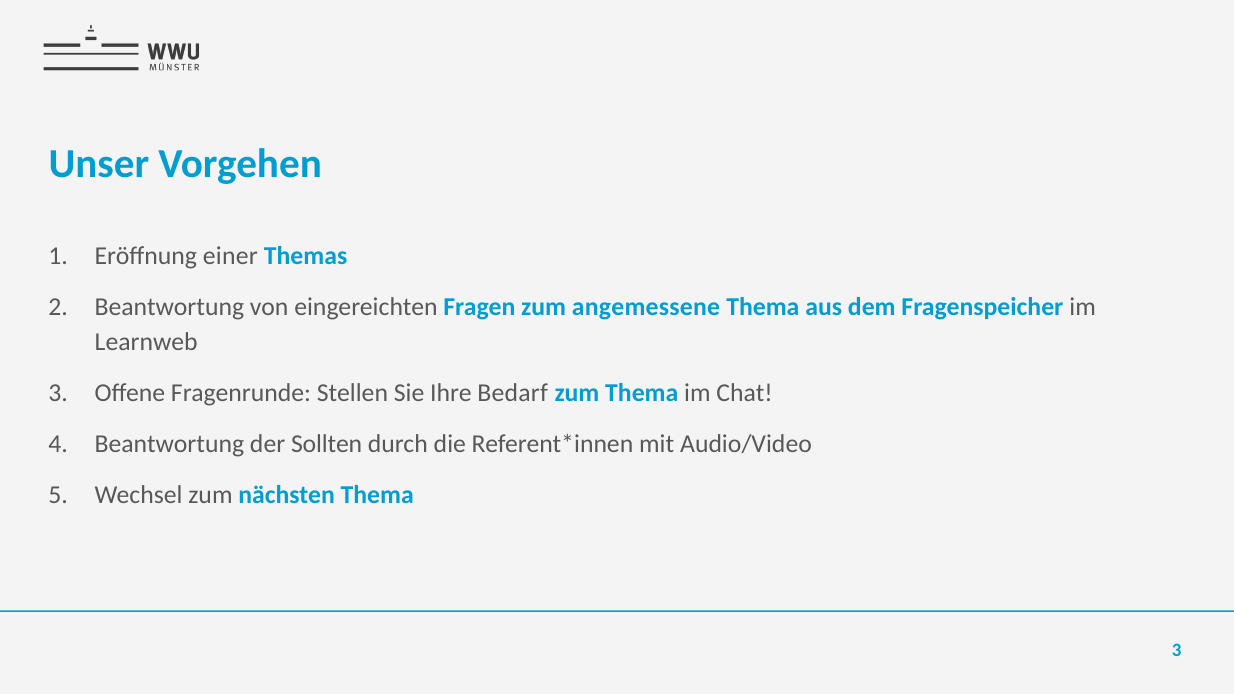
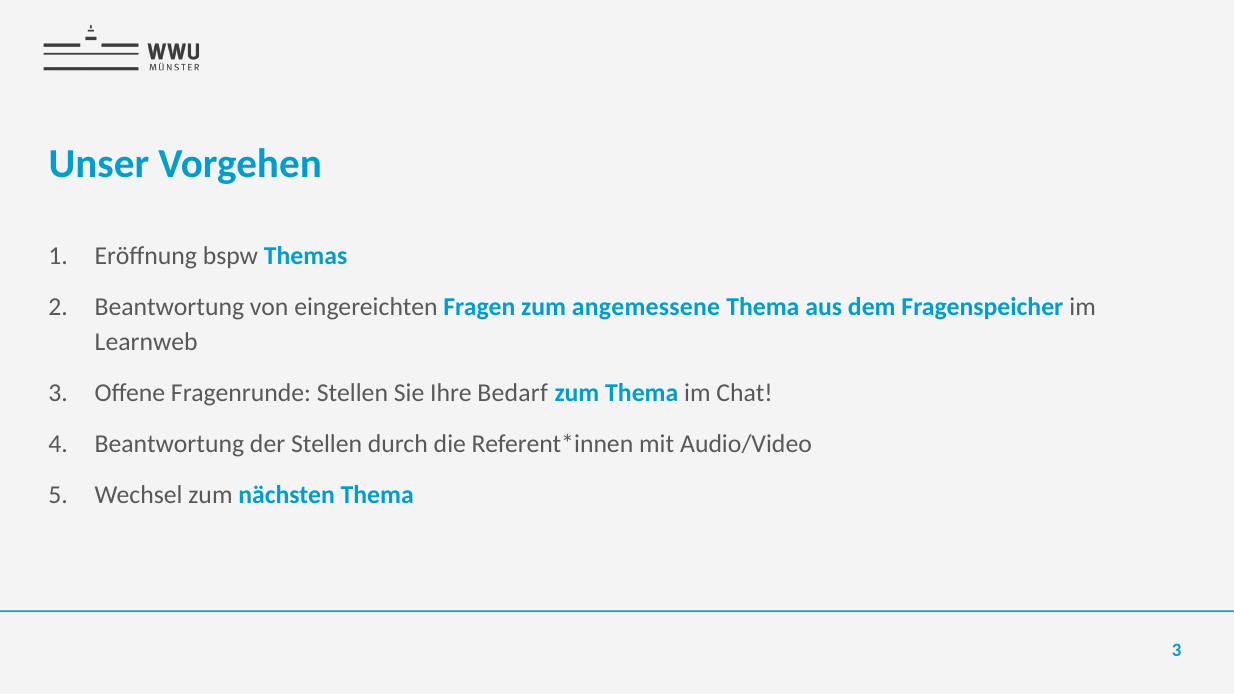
einer: einer -> bspw
der Sollten: Sollten -> Stellen
